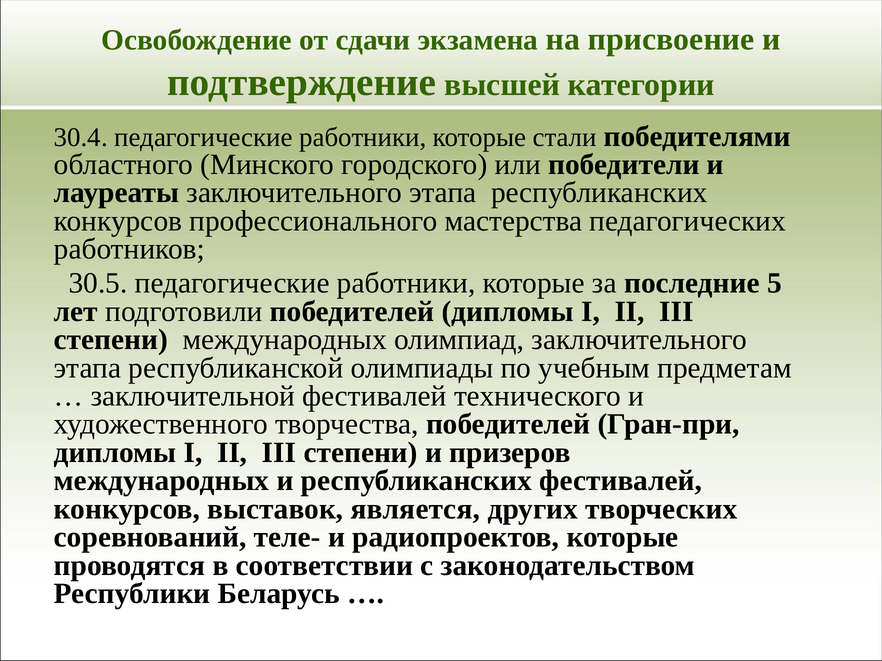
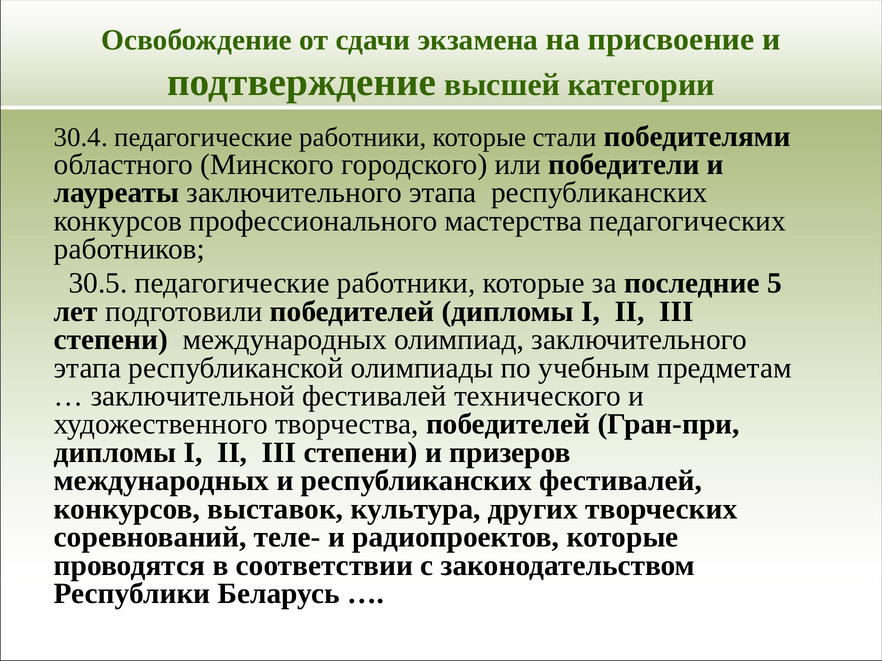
является: является -> культура
